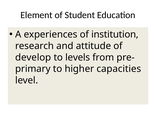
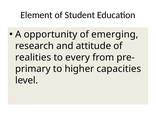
experiences: experiences -> opportunity
institution: institution -> emerging
develop: develop -> realities
levels: levels -> every
